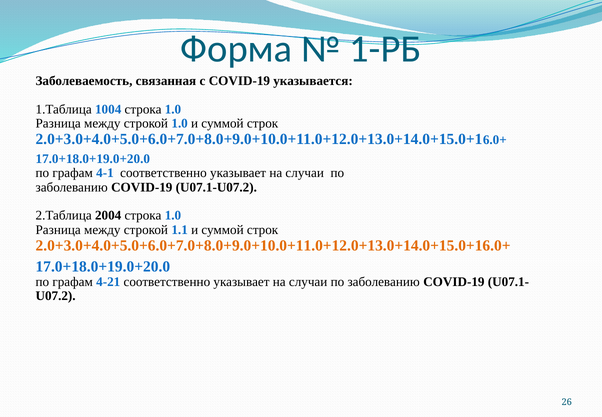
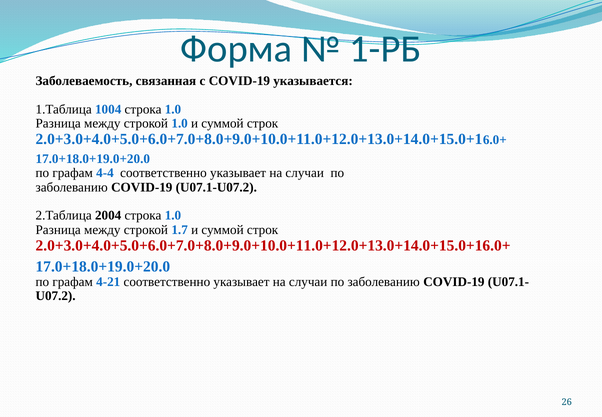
4-1: 4-1 -> 4-4
1.1: 1.1 -> 1.7
2.0+3.0+4.0+5.0+6.0+7.0+8.0+9.0+10.0+11.0+12.0+13.0+14.0+15.0+16.0+ colour: orange -> red
